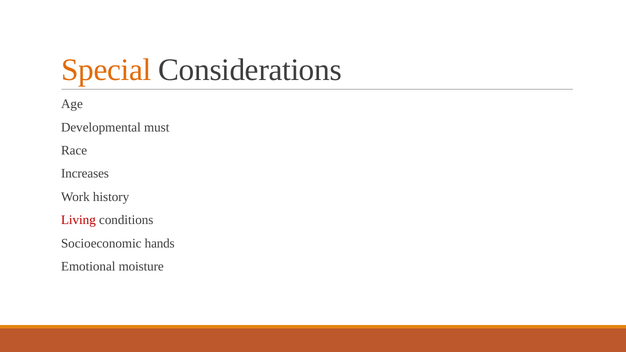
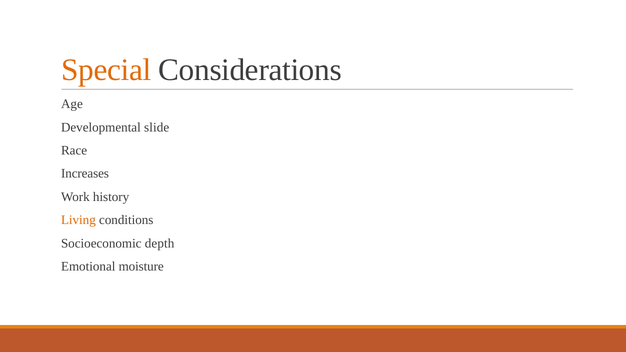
must: must -> slide
Living colour: red -> orange
hands: hands -> depth
